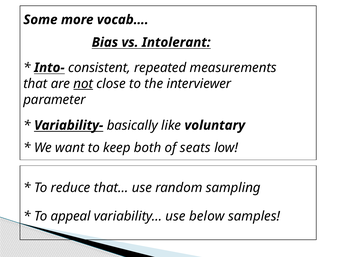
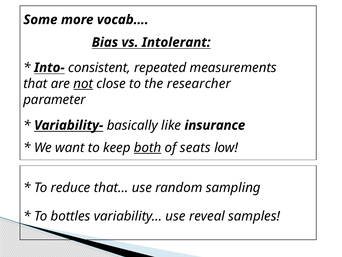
interviewer: interviewer -> researcher
voluntary: voluntary -> insurance
both underline: none -> present
appeal: appeal -> bottles
below: below -> reveal
